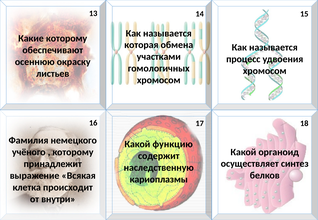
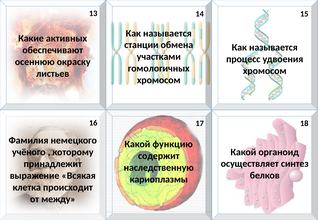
Какие которому: которому -> активных
которая: которая -> станции
внутри: внутри -> между
